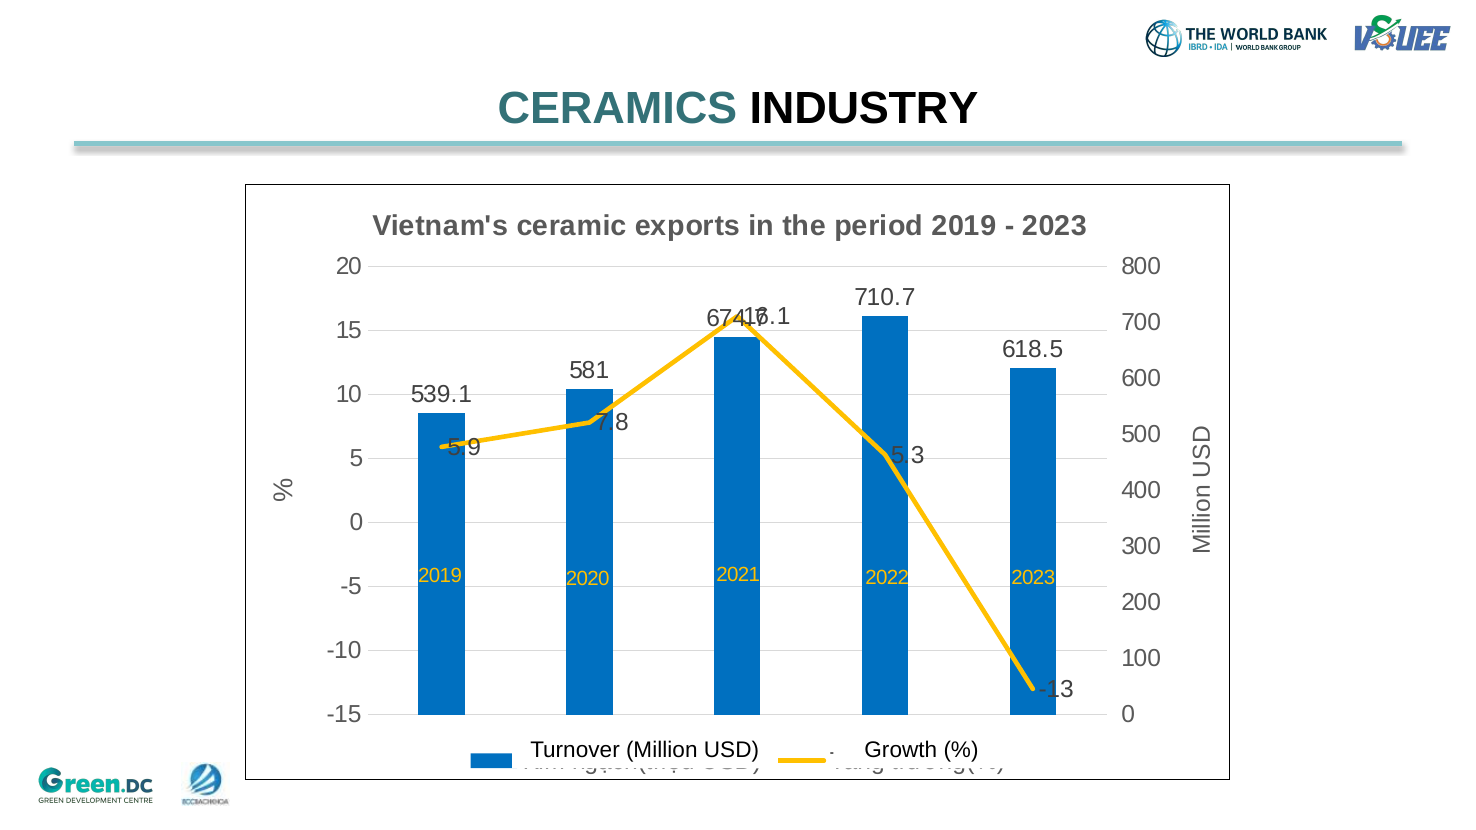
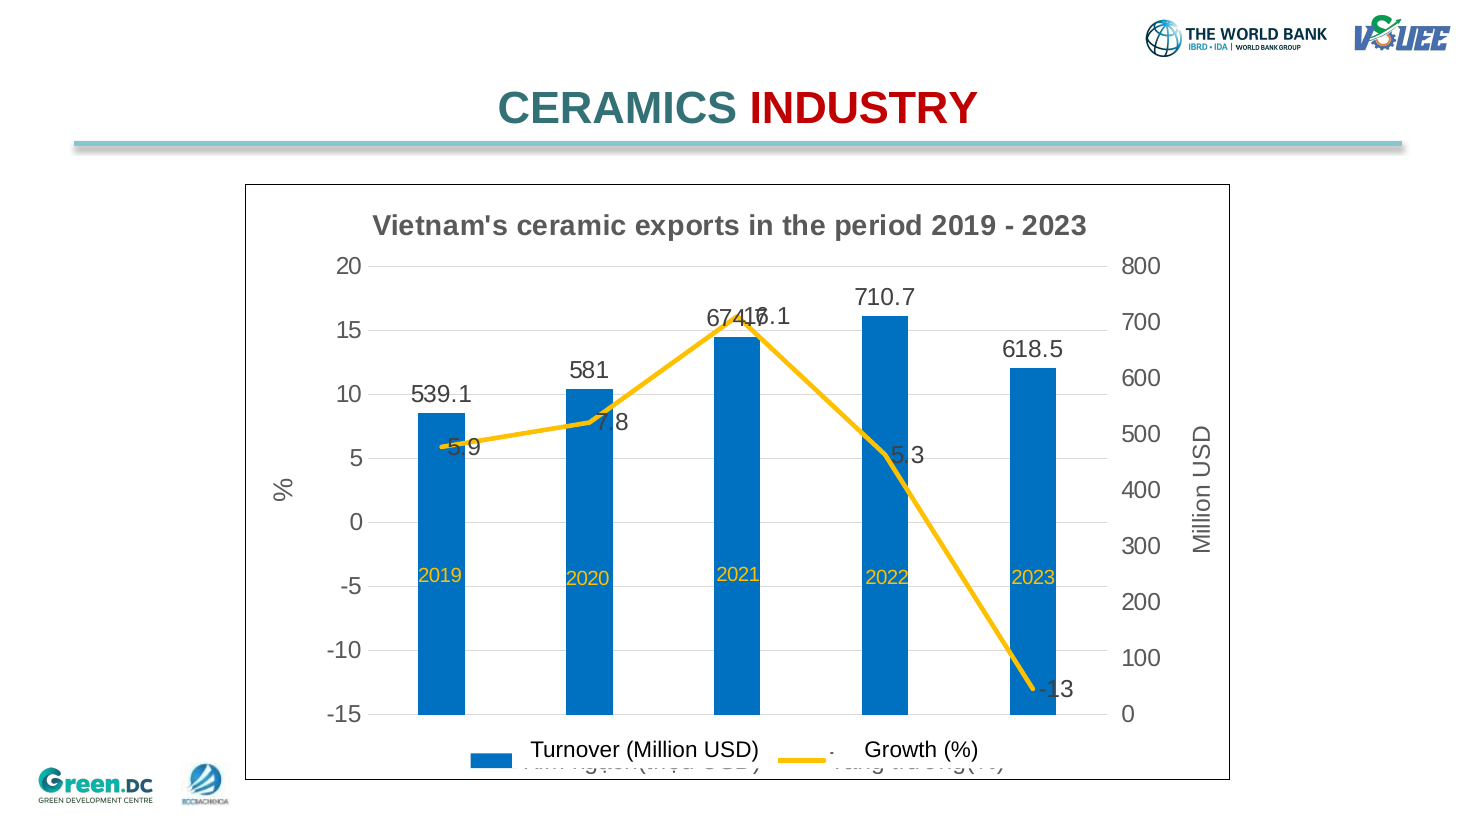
INDUSTRY colour: black -> red
